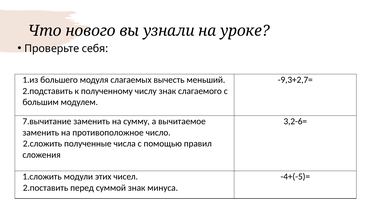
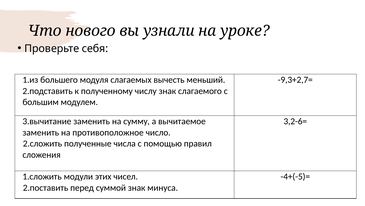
7.вычитание: 7.вычитание -> 3.вычитание
